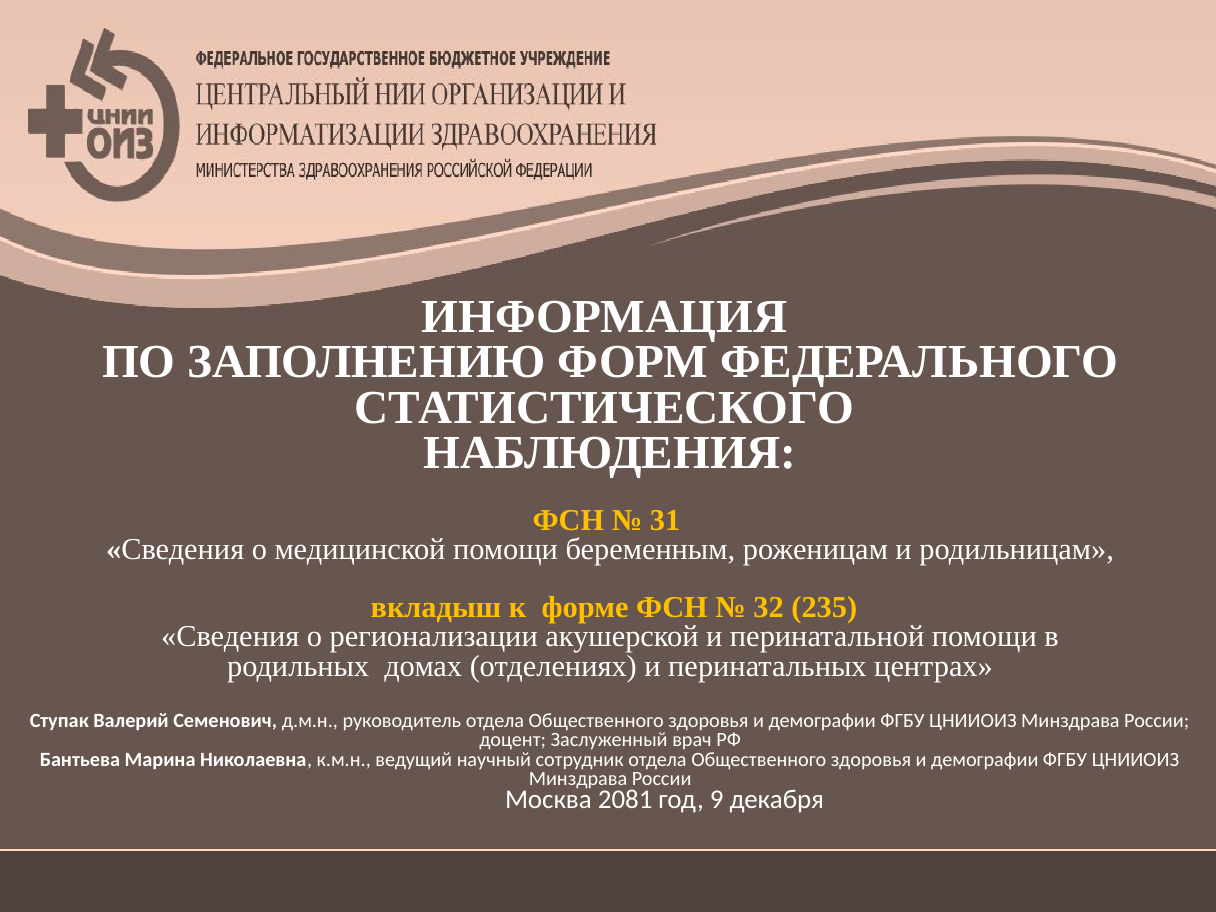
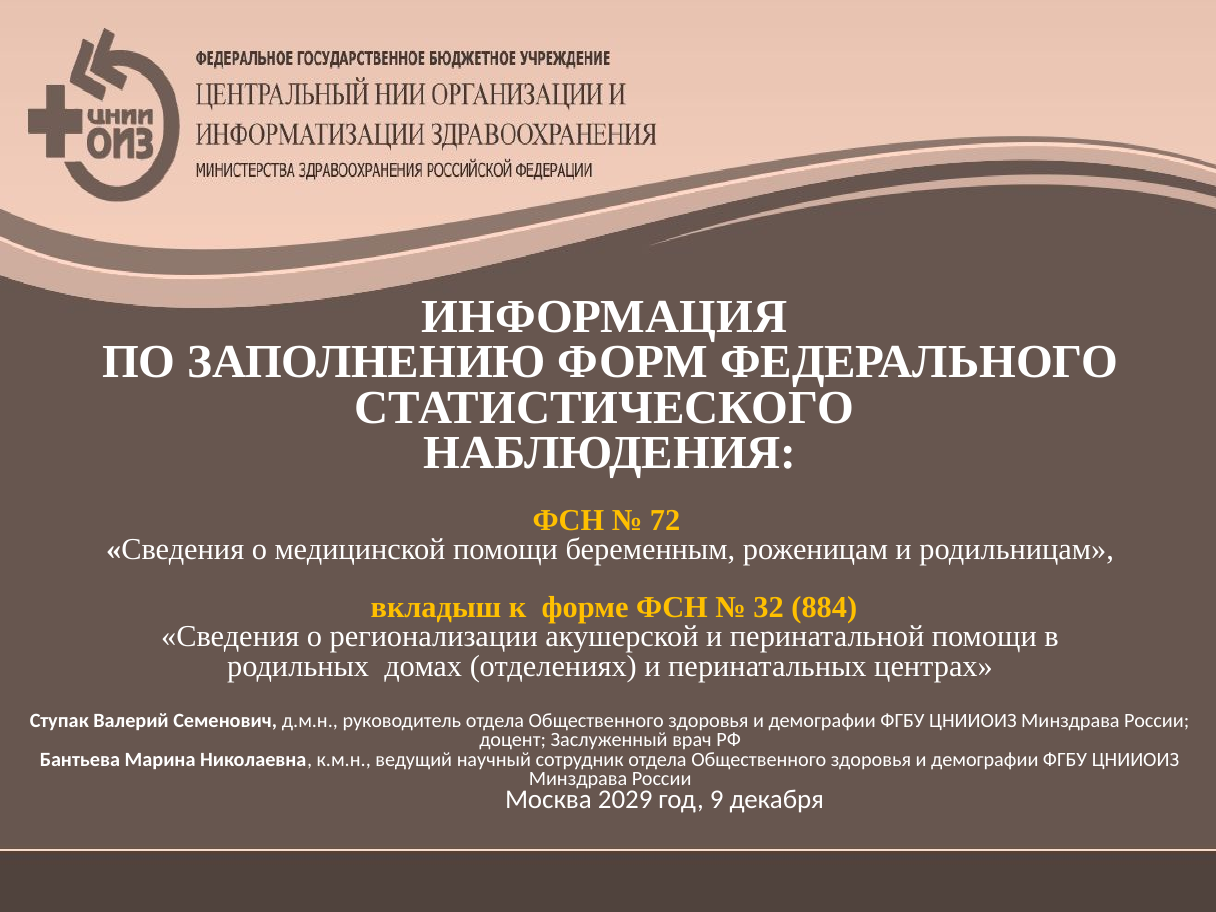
31: 31 -> 72
235: 235 -> 884
2081: 2081 -> 2029
